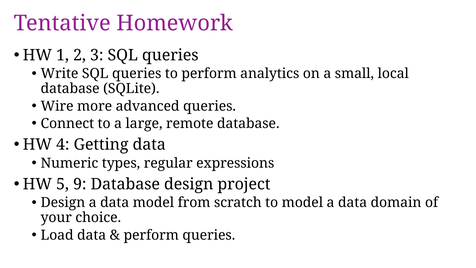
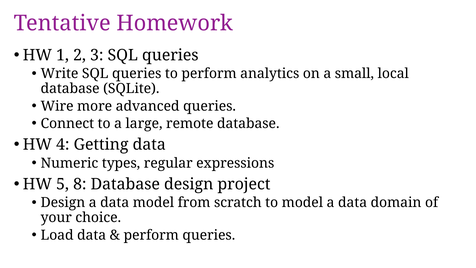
9: 9 -> 8
